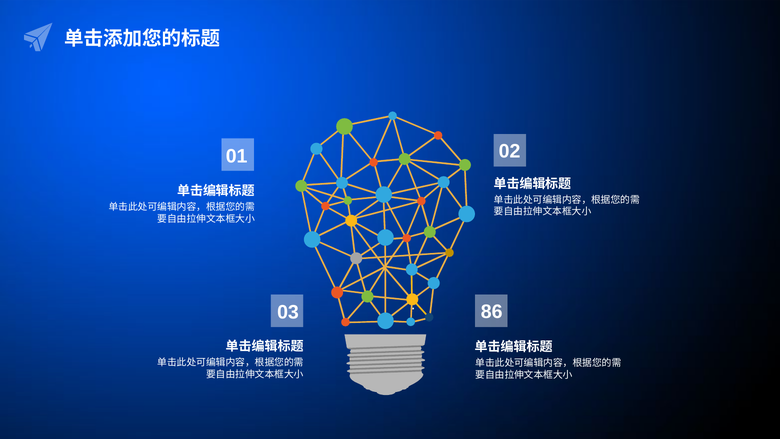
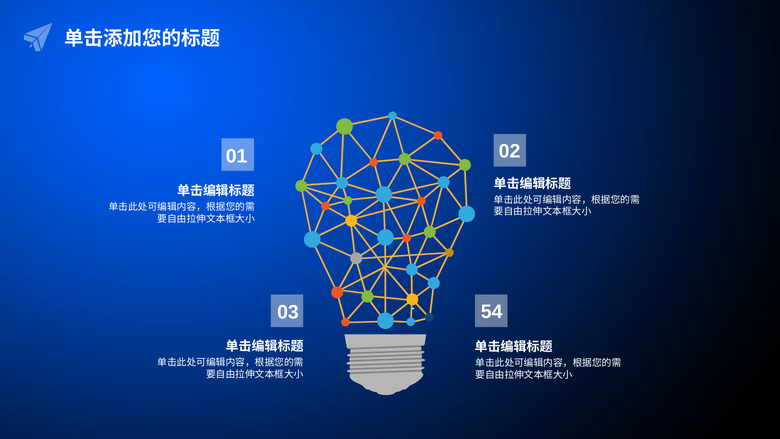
86: 86 -> 54
